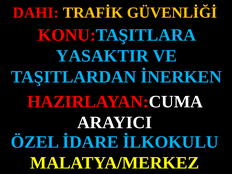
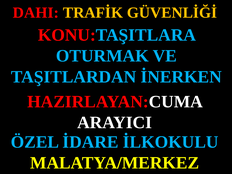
YASAKTIR: YASAKTIR -> OTURMAK
